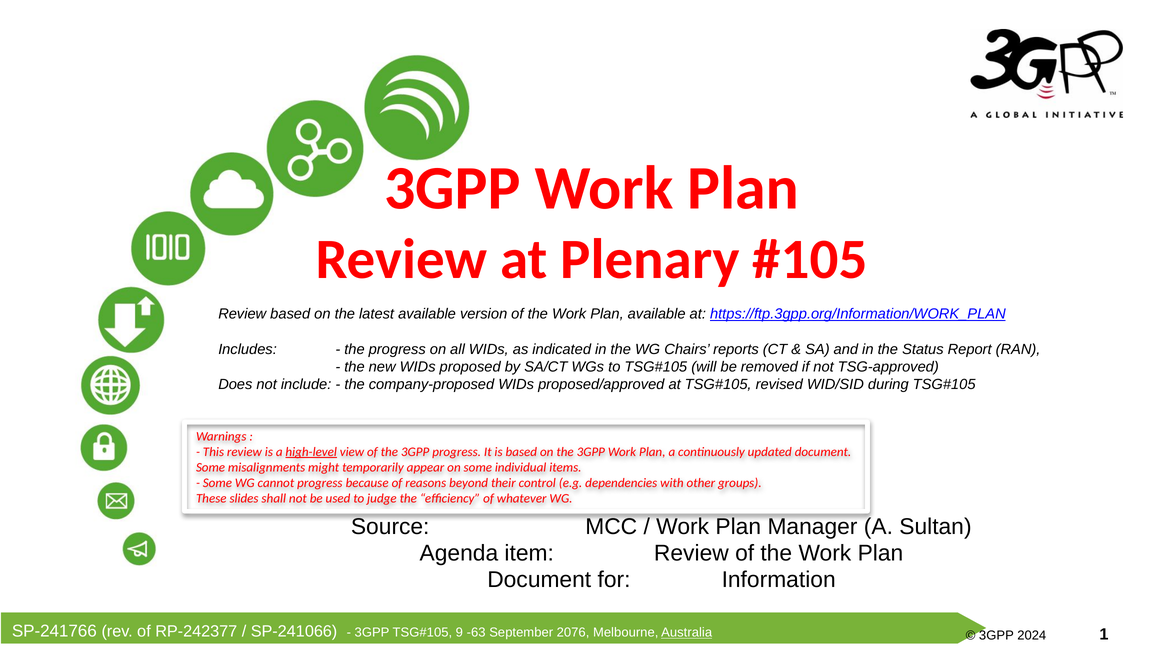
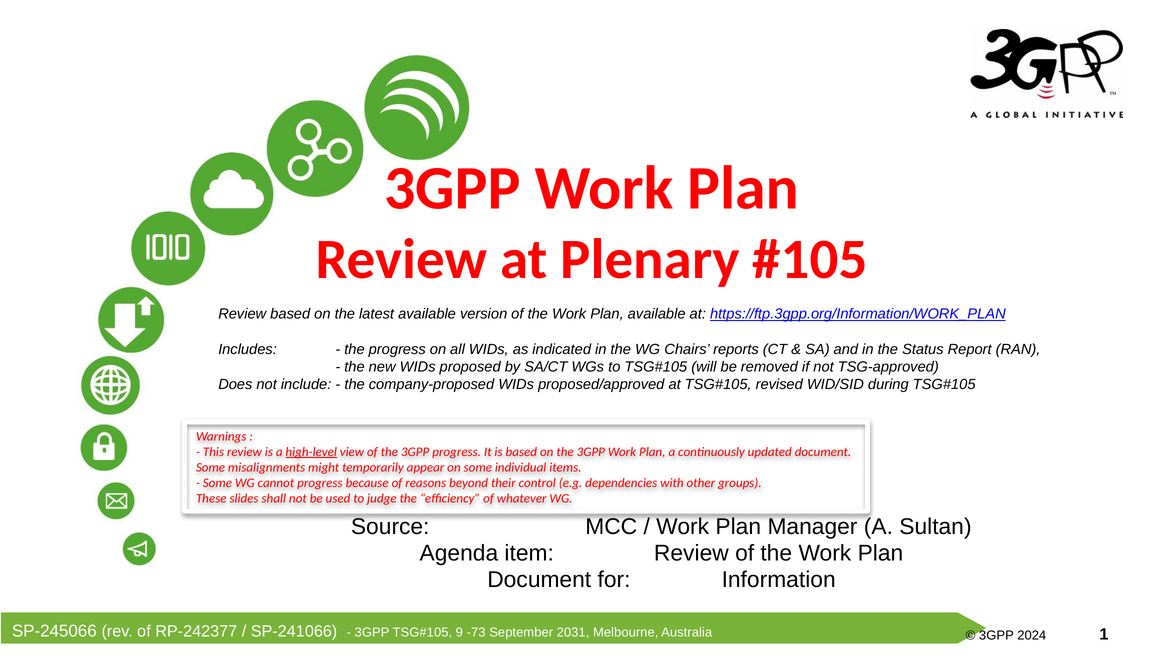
SP-241766: SP-241766 -> SP-245066
-63: -63 -> -73
2076: 2076 -> 2031
Australia underline: present -> none
